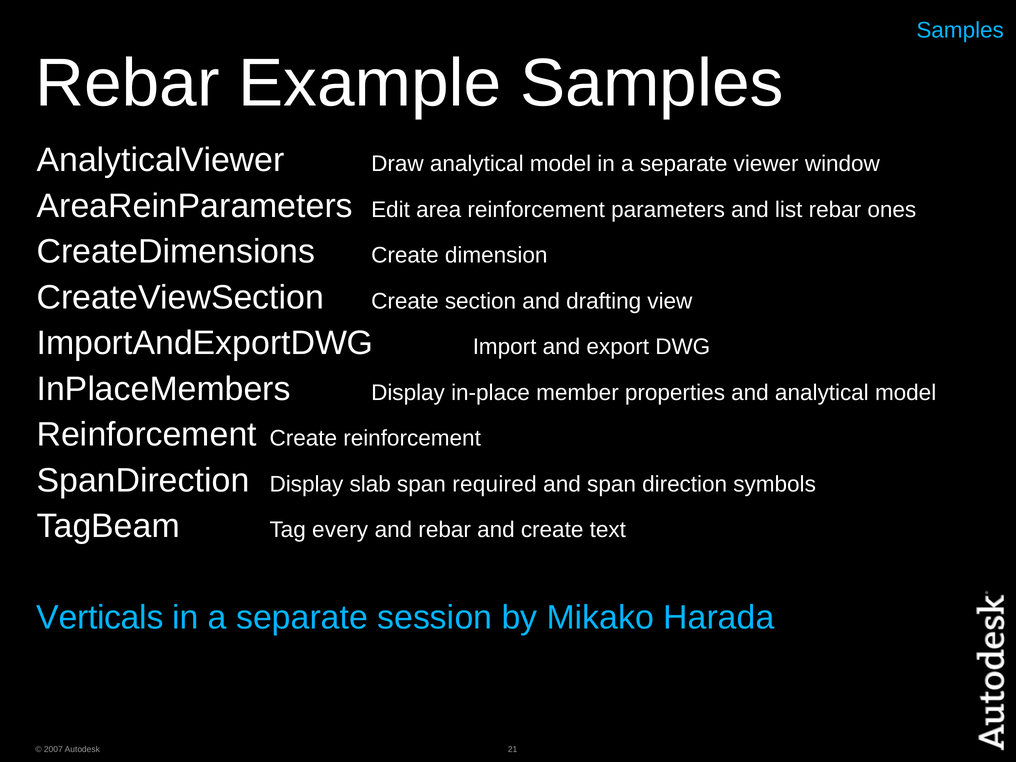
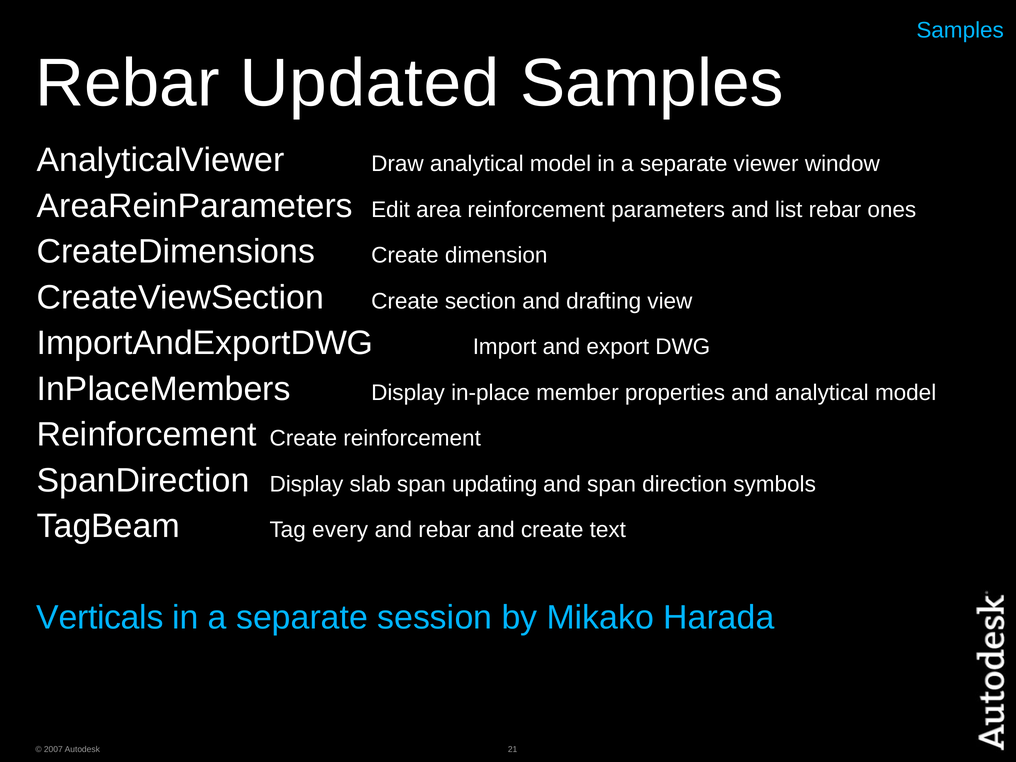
Example: Example -> Updated
required: required -> updating
